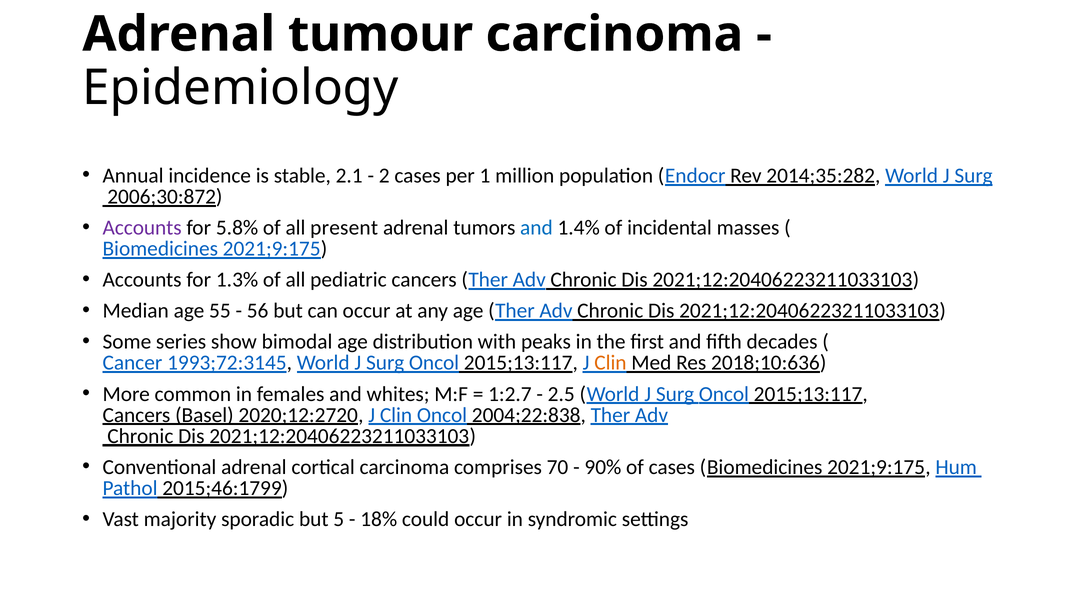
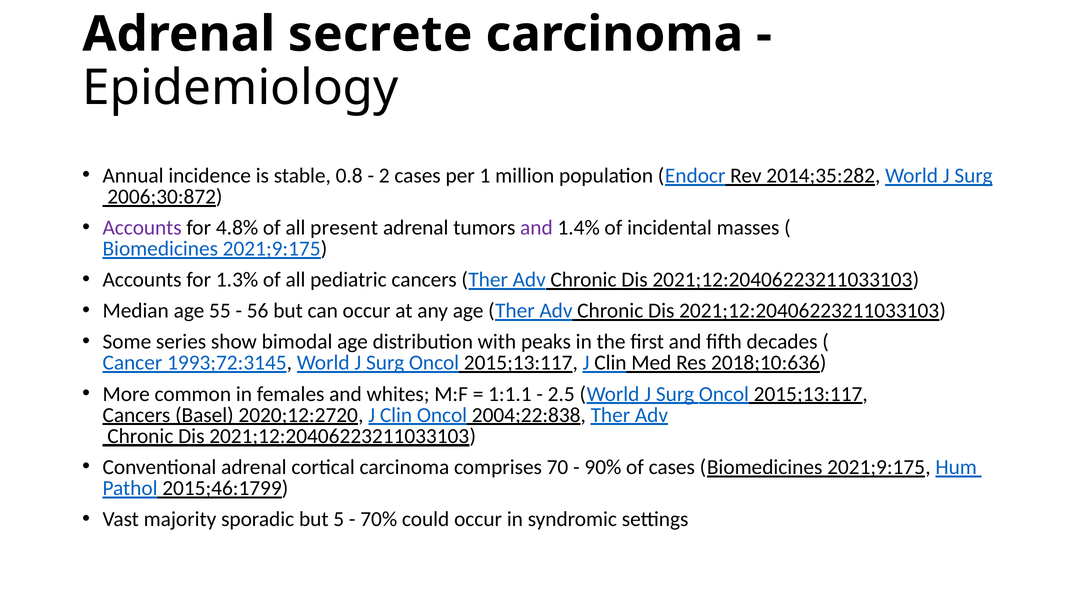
tumour: tumour -> secrete
2.1: 2.1 -> 0.8
5.8%: 5.8% -> 4.8%
and at (536, 227) colour: blue -> purple
Clin at (610, 363) colour: orange -> black
1:2.7: 1:2.7 -> 1:1.1
18%: 18% -> 70%
